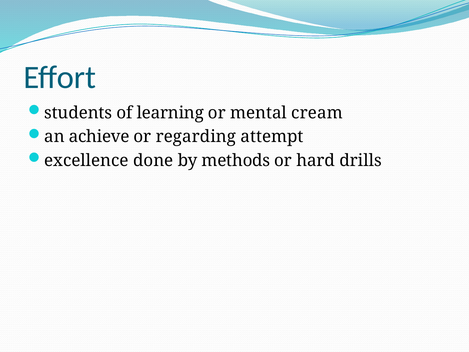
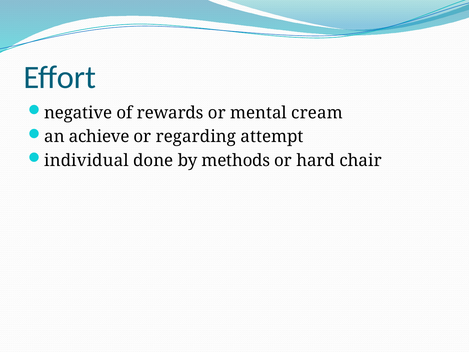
students: students -> negative
learning: learning -> rewards
excellence: excellence -> individual
drills: drills -> chair
